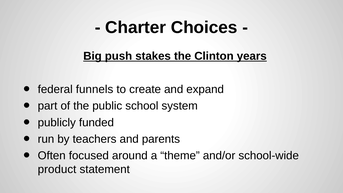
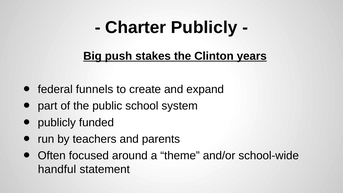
Charter Choices: Choices -> Publicly
product: product -> handful
